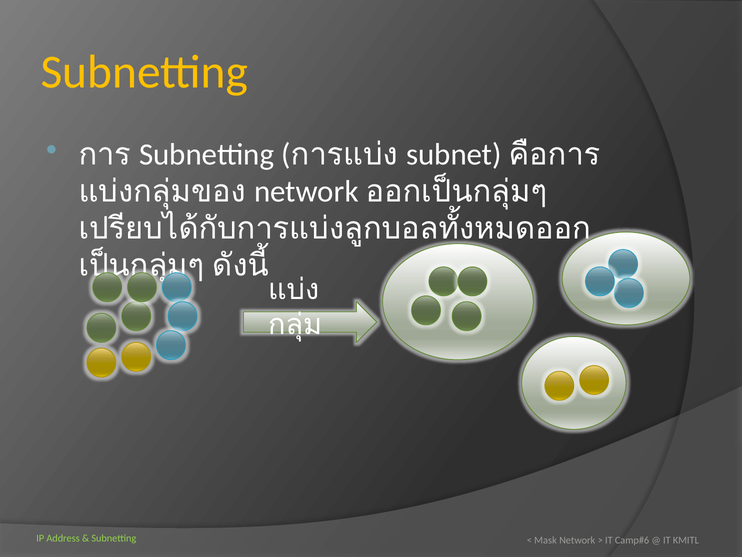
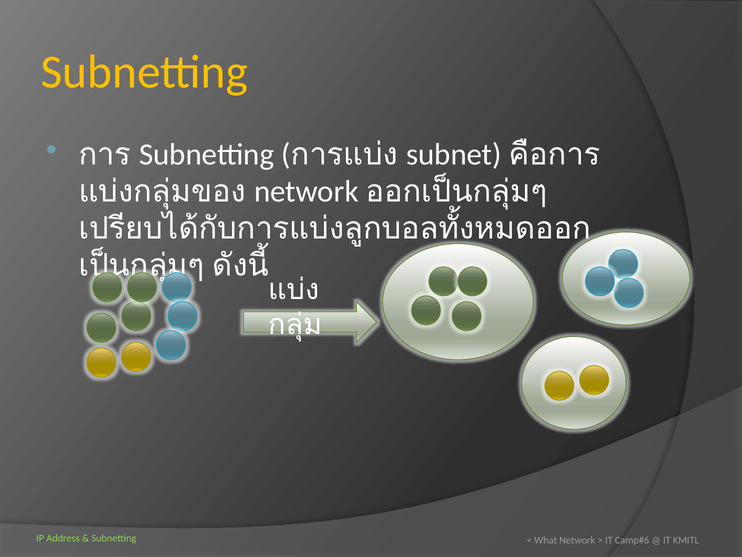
Mask: Mask -> What
